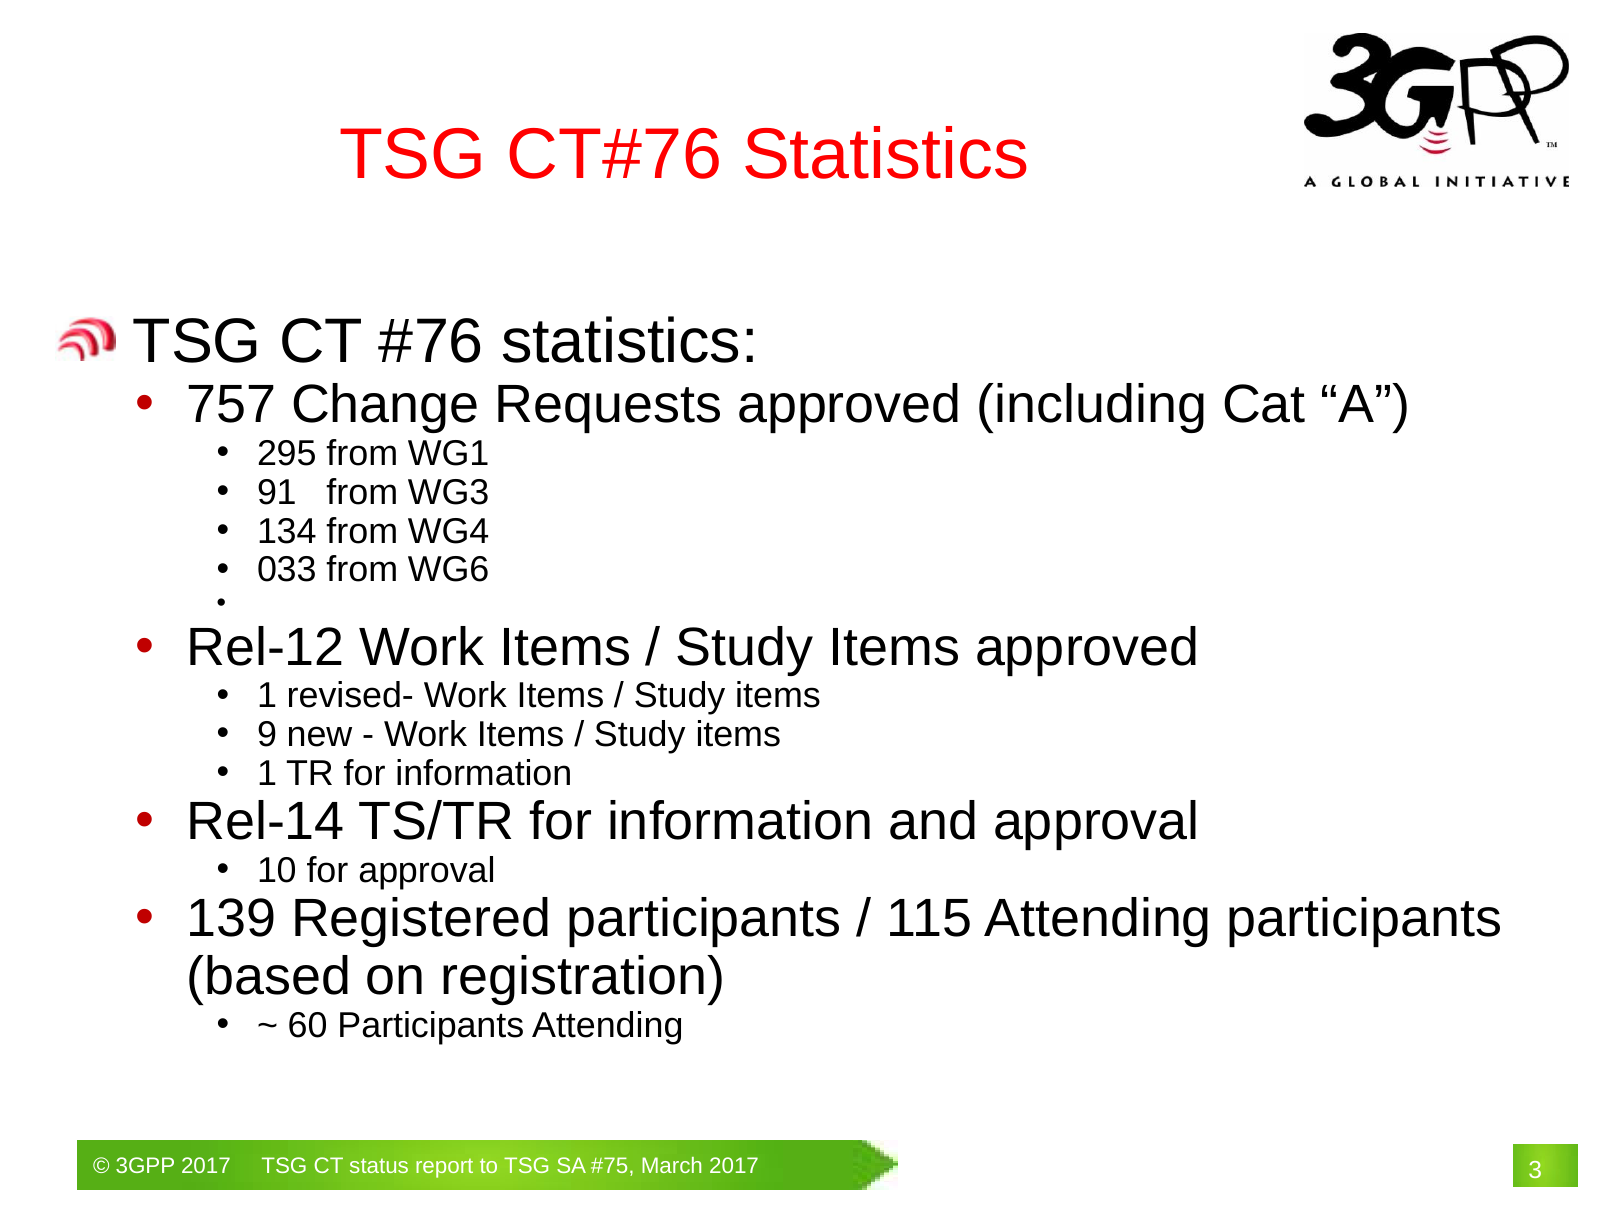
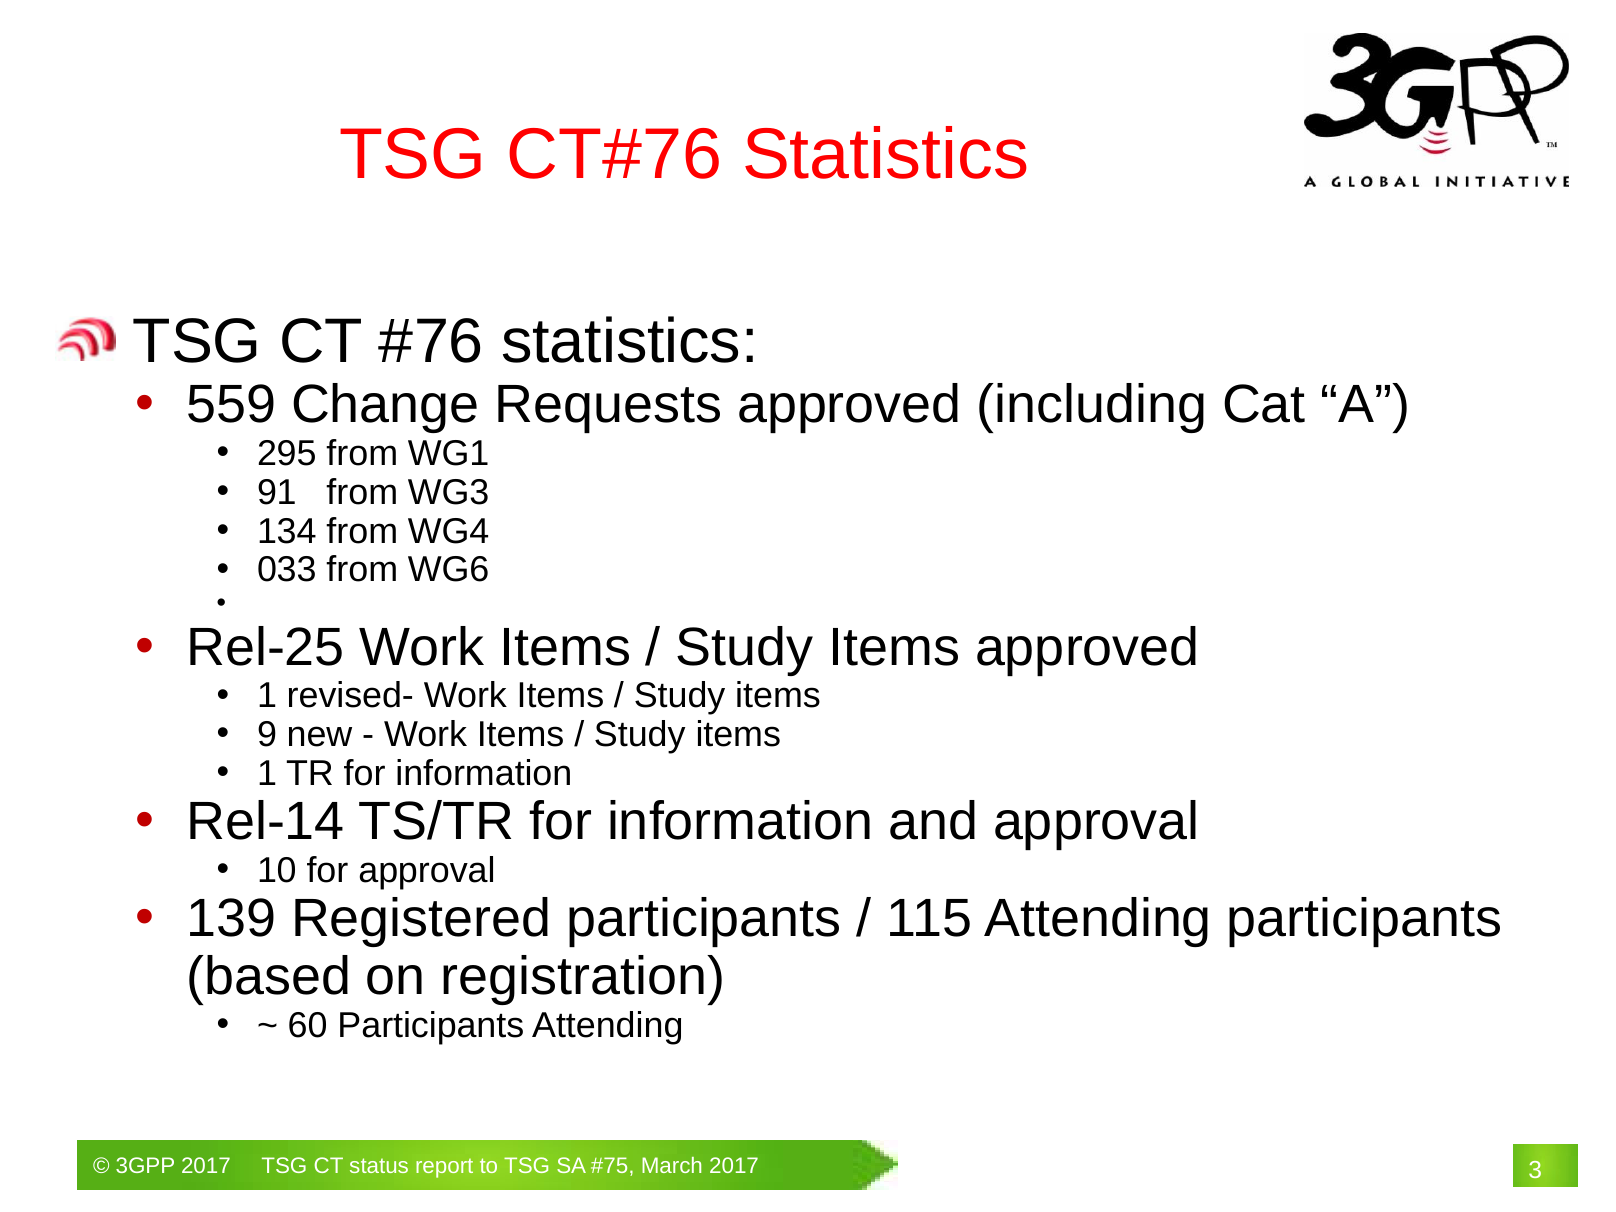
757: 757 -> 559
Rel-12: Rel-12 -> Rel-25
